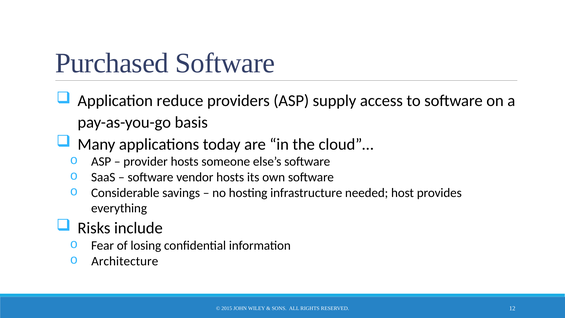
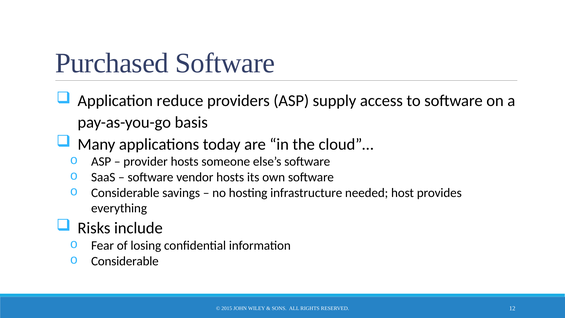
Architecture at (125, 261): Architecture -> Considerable
